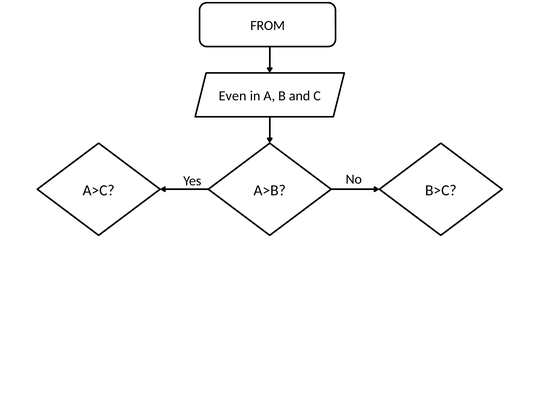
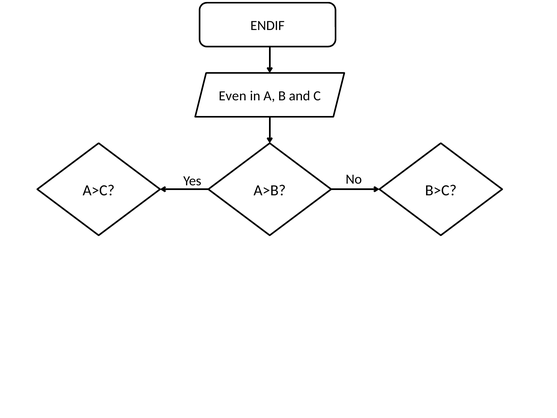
FROM: FROM -> ENDIF
